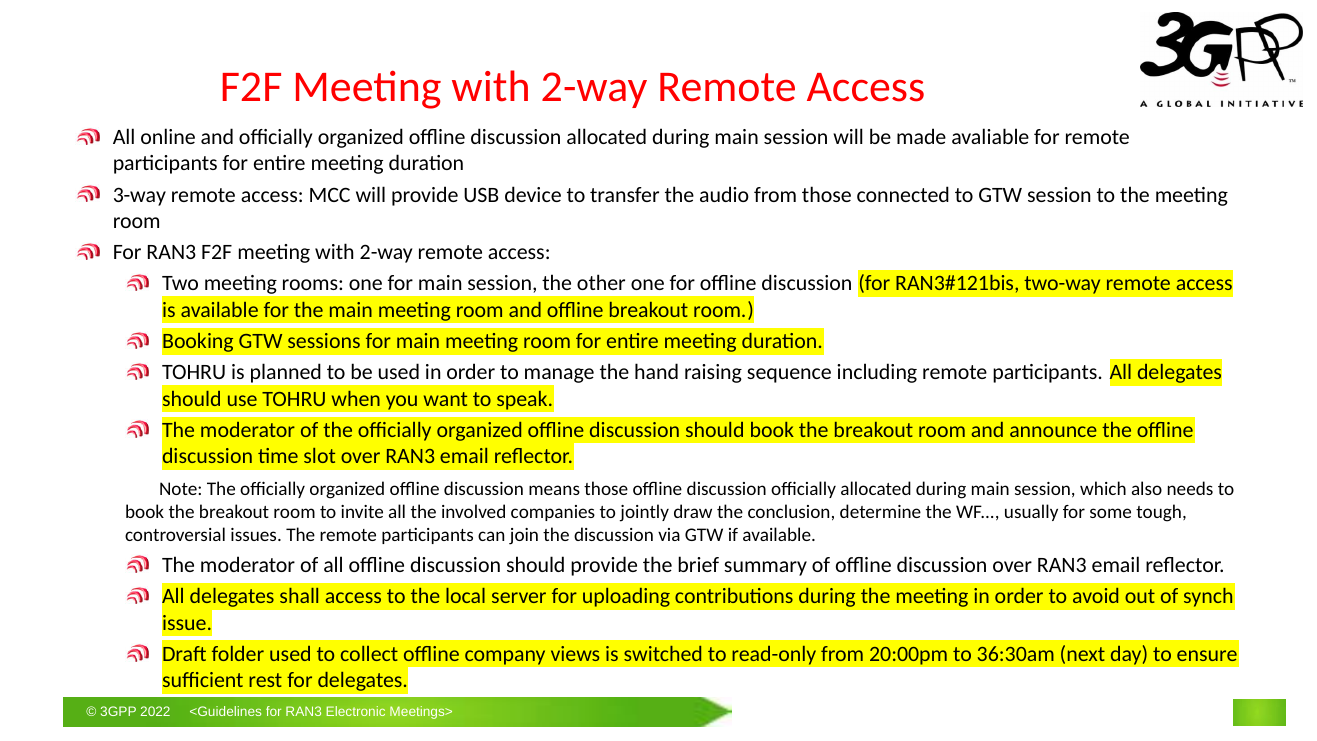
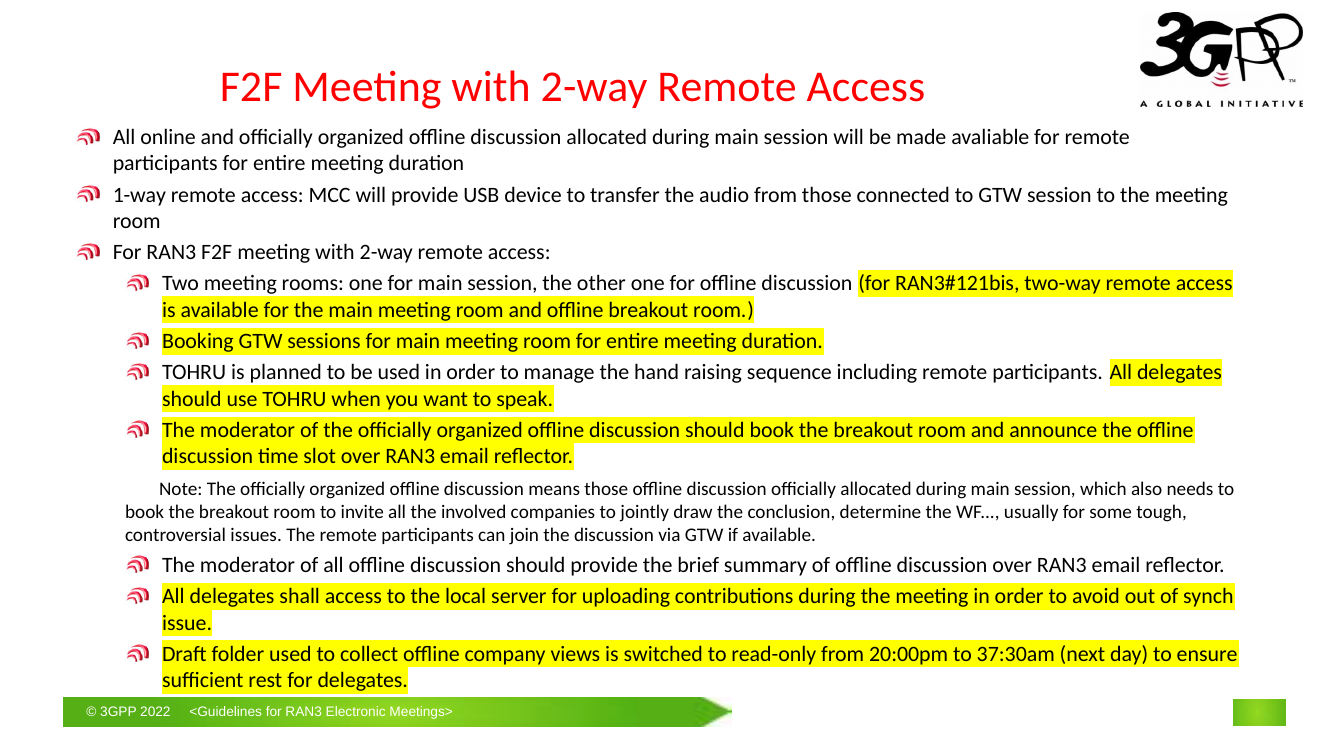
3-way: 3-way -> 1-way
36:30am: 36:30am -> 37:30am
